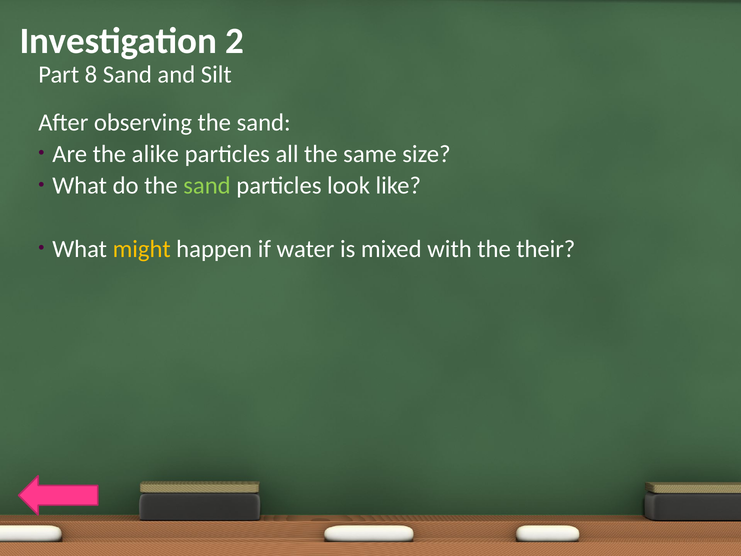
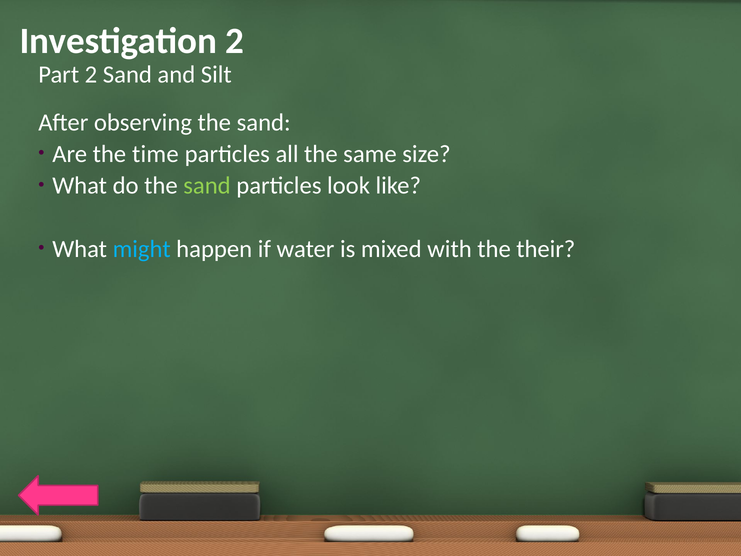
Part 8: 8 -> 2
alike: alike -> time
might colour: yellow -> light blue
